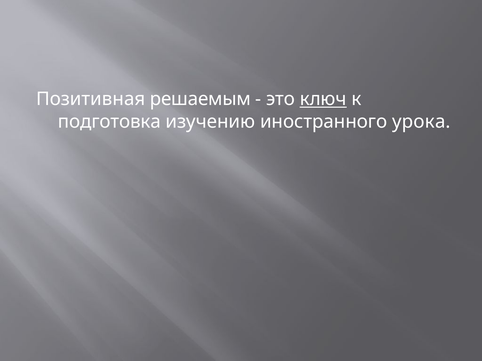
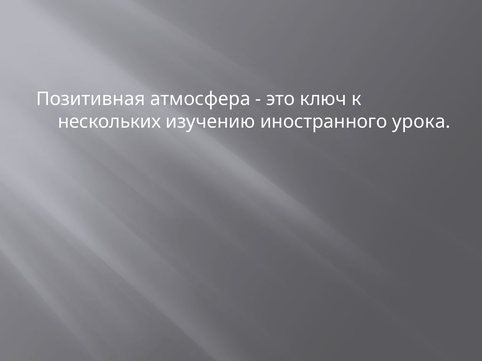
решаемым: решаемым -> атмосфера
ключ underline: present -> none
подготовка: подготовка -> нескольких
